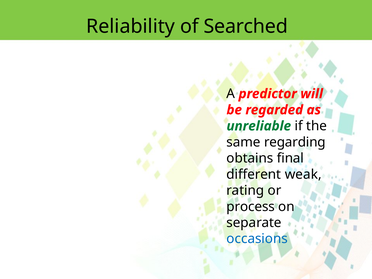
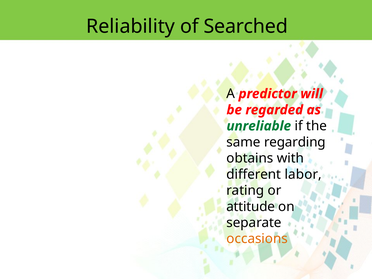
final: final -> with
weak: weak -> labor
process: process -> attitude
occasions colour: blue -> orange
